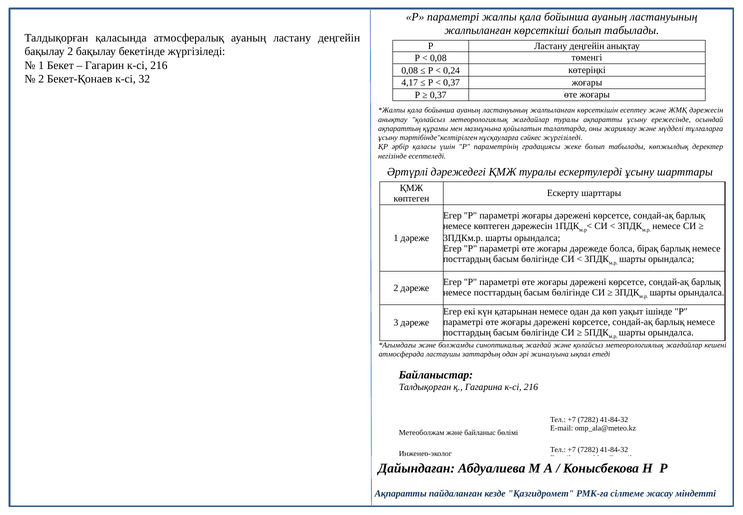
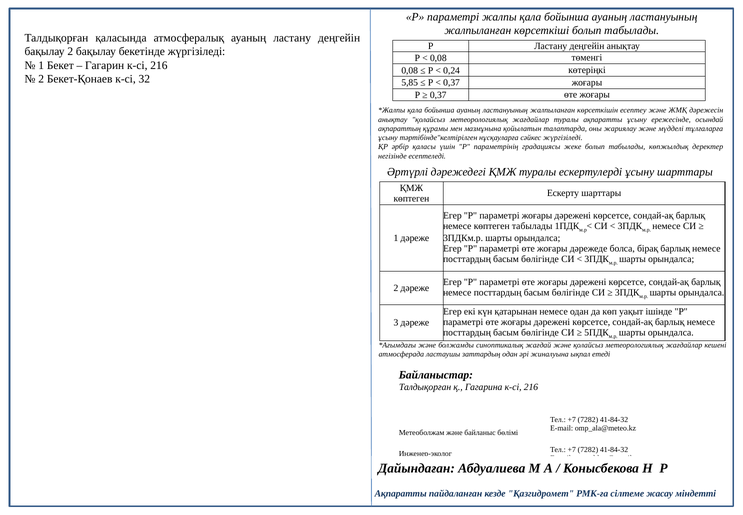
4,17: 4,17 -> 5,85
көптеген дәрежесін: дәрежесін -> табылады
